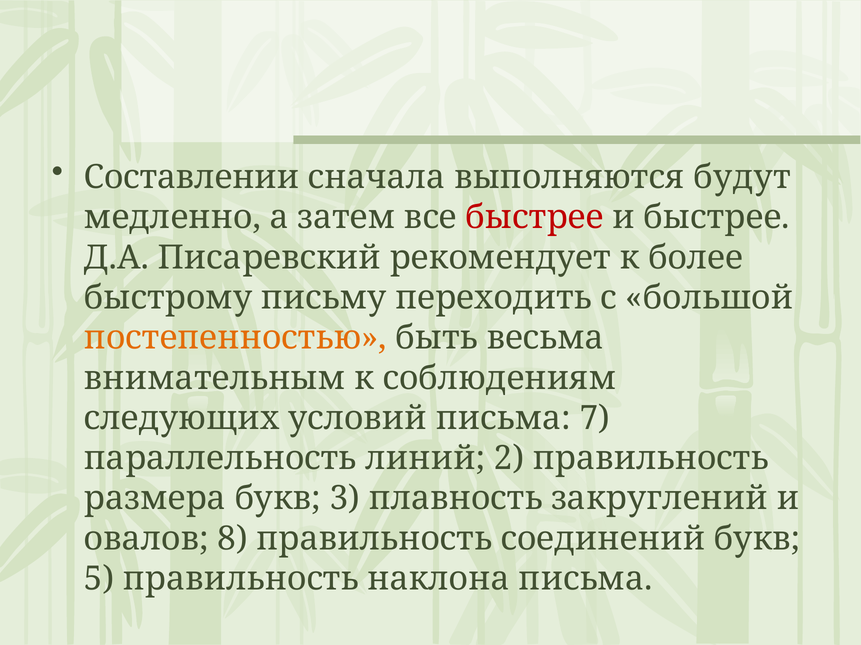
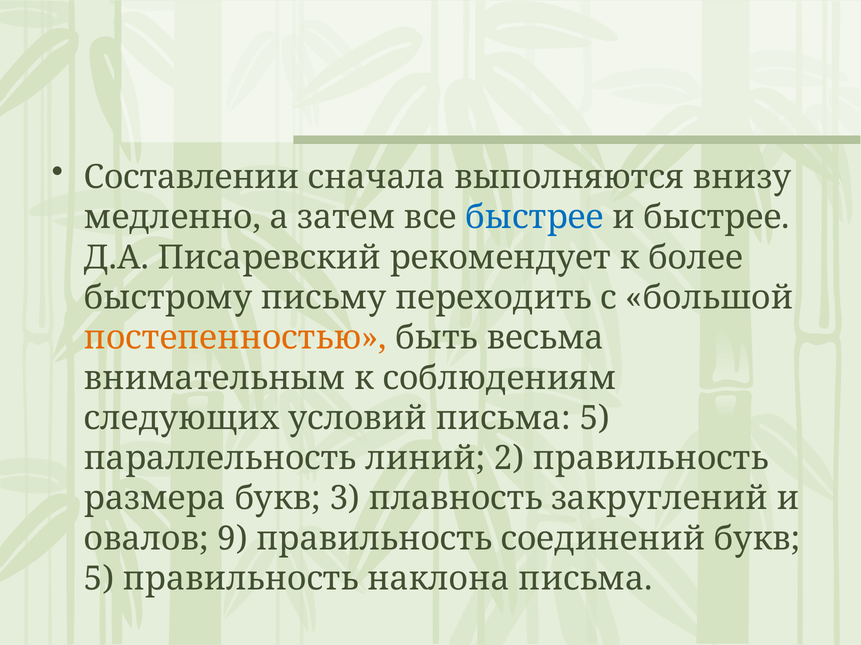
будут: будут -> внизу
быстрее at (535, 218) colour: red -> blue
письма 7: 7 -> 5
8: 8 -> 9
